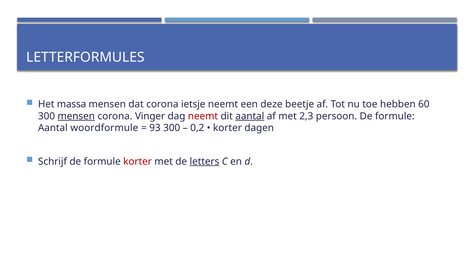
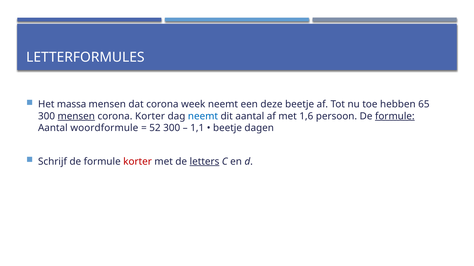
ietsje: ietsje -> week
60: 60 -> 65
corona Vinger: Vinger -> Korter
neemt at (203, 116) colour: red -> blue
aantal at (250, 116) underline: present -> none
2,3: 2,3 -> 1,6
formule at (395, 116) underline: none -> present
93: 93 -> 52
0,2: 0,2 -> 1,1
korter at (227, 128): korter -> beetje
